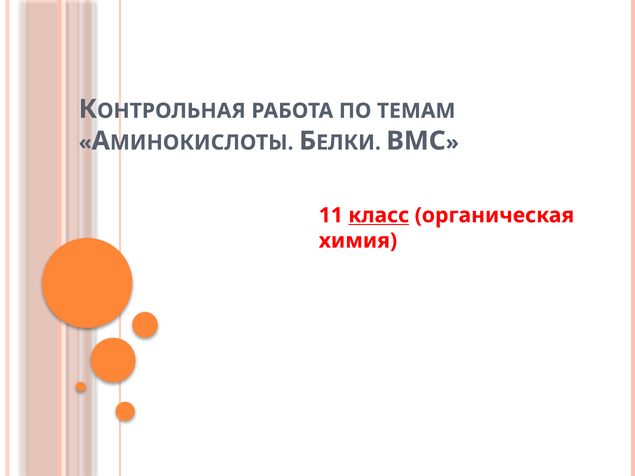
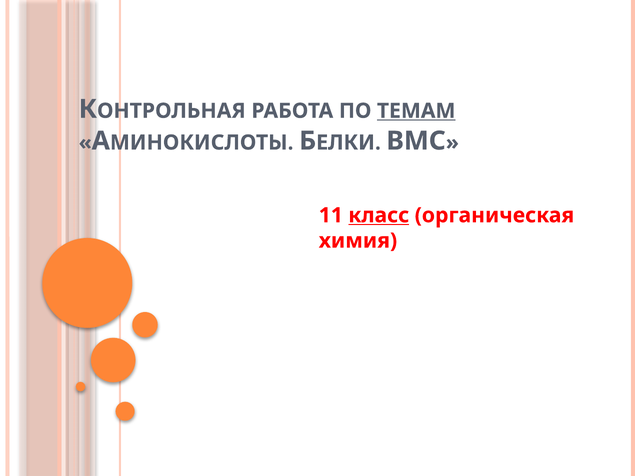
ТЕМАМ underline: none -> present
